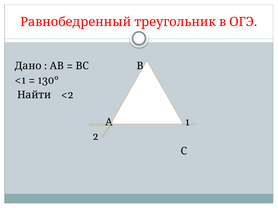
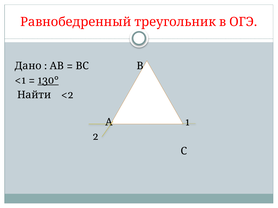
130° underline: none -> present
